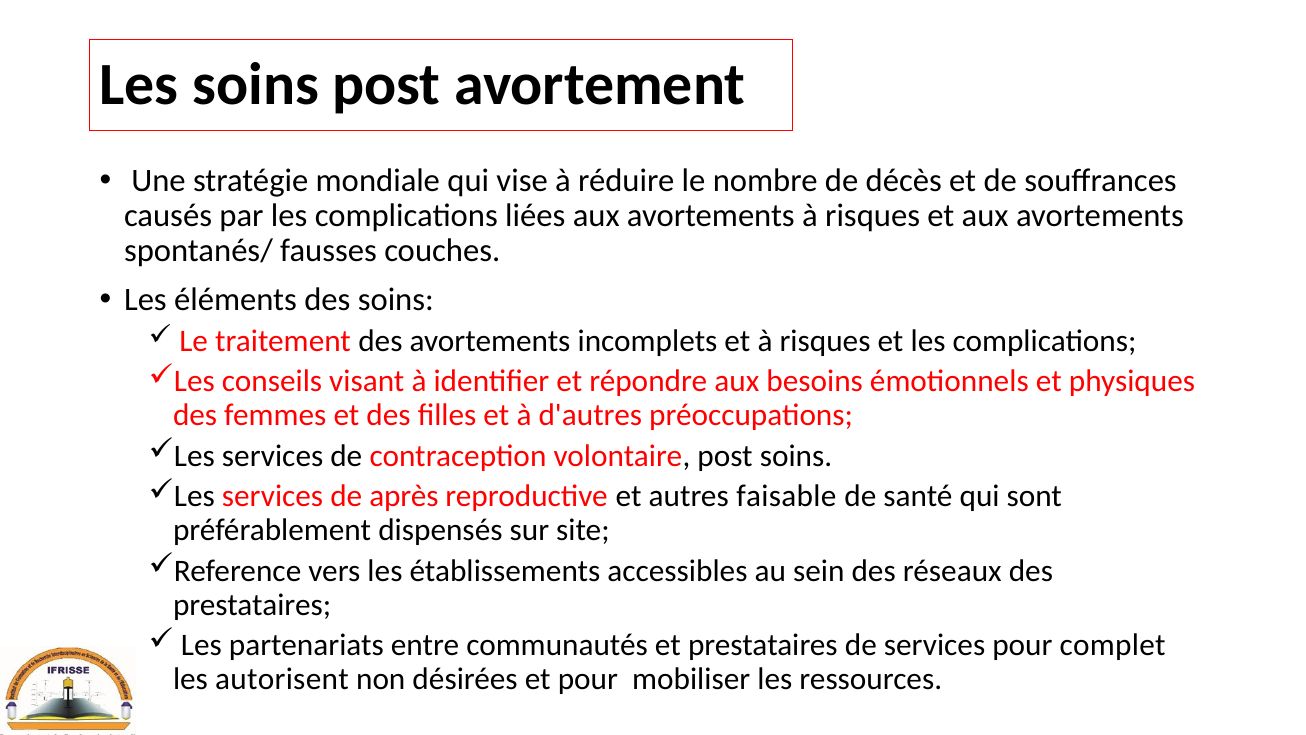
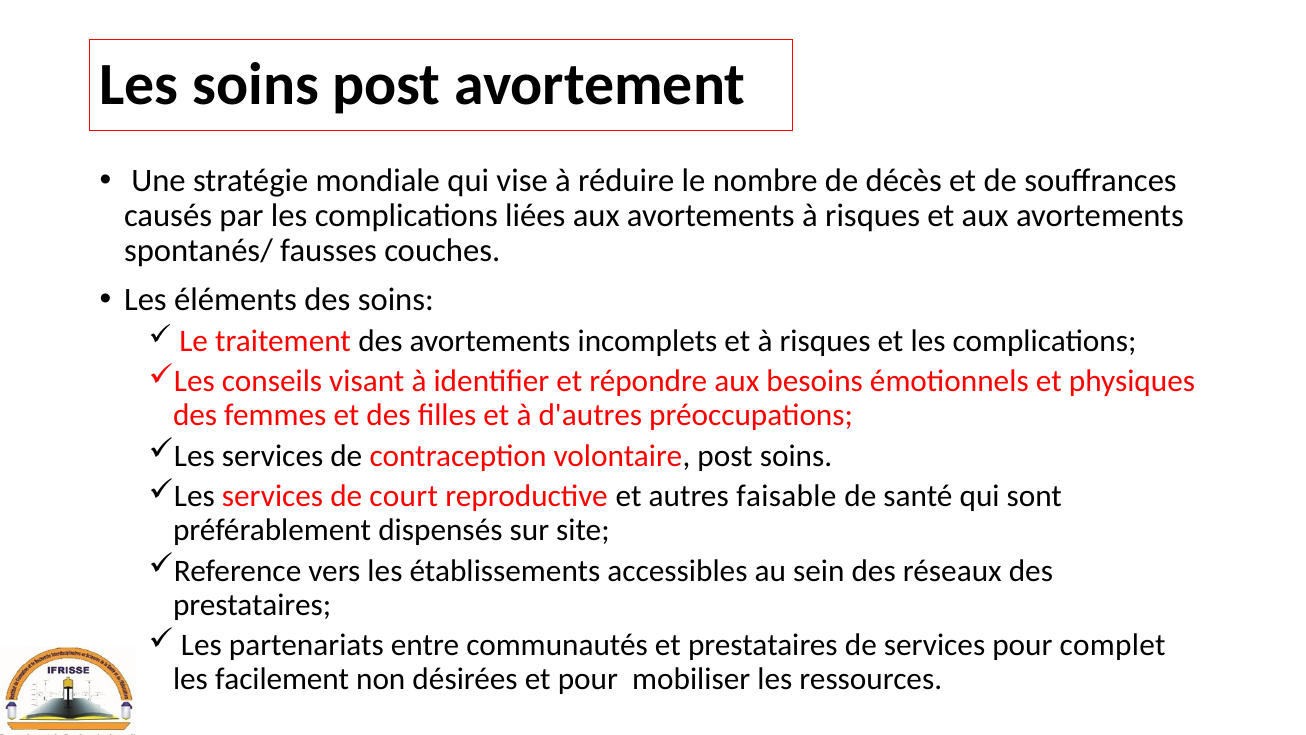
après: après -> court
autorisent: autorisent -> facilement
